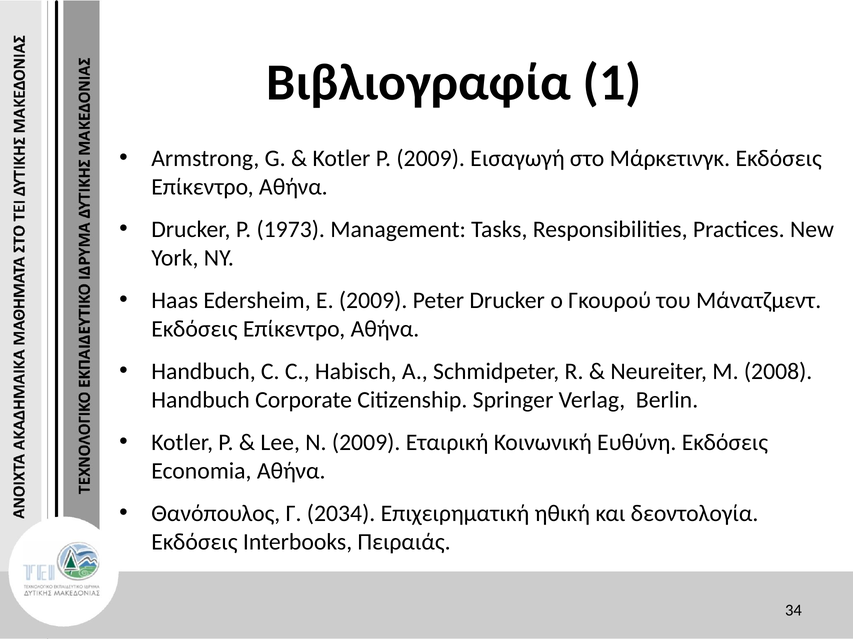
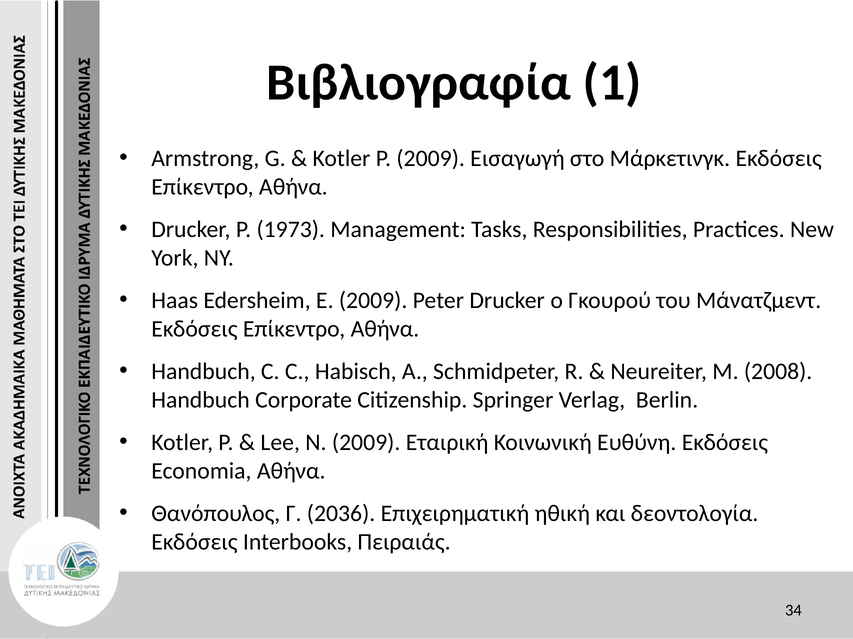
2034: 2034 -> 2036
